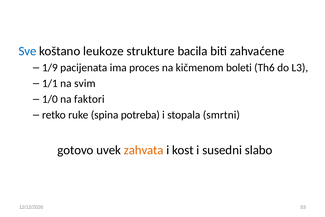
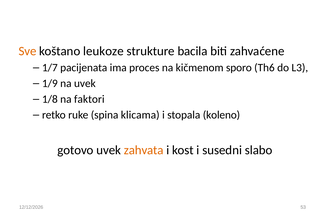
Sve colour: blue -> orange
1/9: 1/9 -> 1/7
boleti: boleti -> sporo
1/1: 1/1 -> 1/9
na svim: svim -> uvek
1/0: 1/0 -> 1/8
potreba: potreba -> klicama
smrtni: smrtni -> koleno
